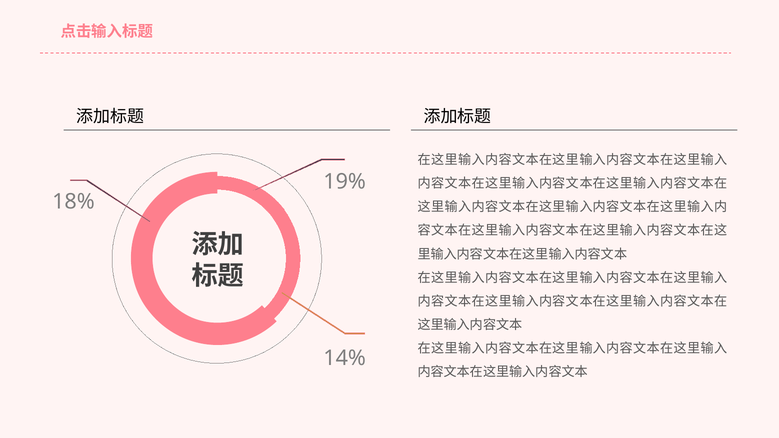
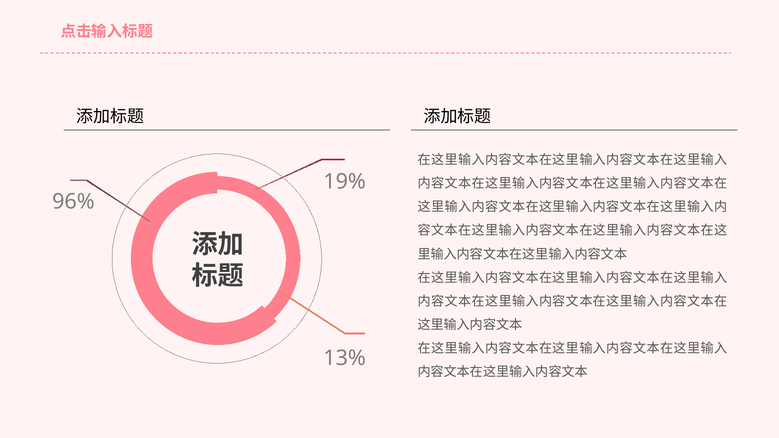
18%: 18% -> 96%
14%: 14% -> 13%
